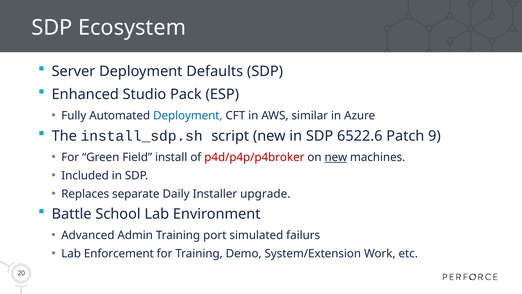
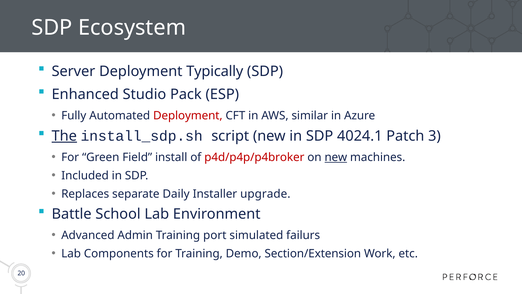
Defaults: Defaults -> Typically
Deployment at (188, 116) colour: blue -> red
The underline: none -> present
6522.6: 6522.6 -> 4024.1
9: 9 -> 3
Enforcement: Enforcement -> Components
System/Extension: System/Extension -> Section/Extension
